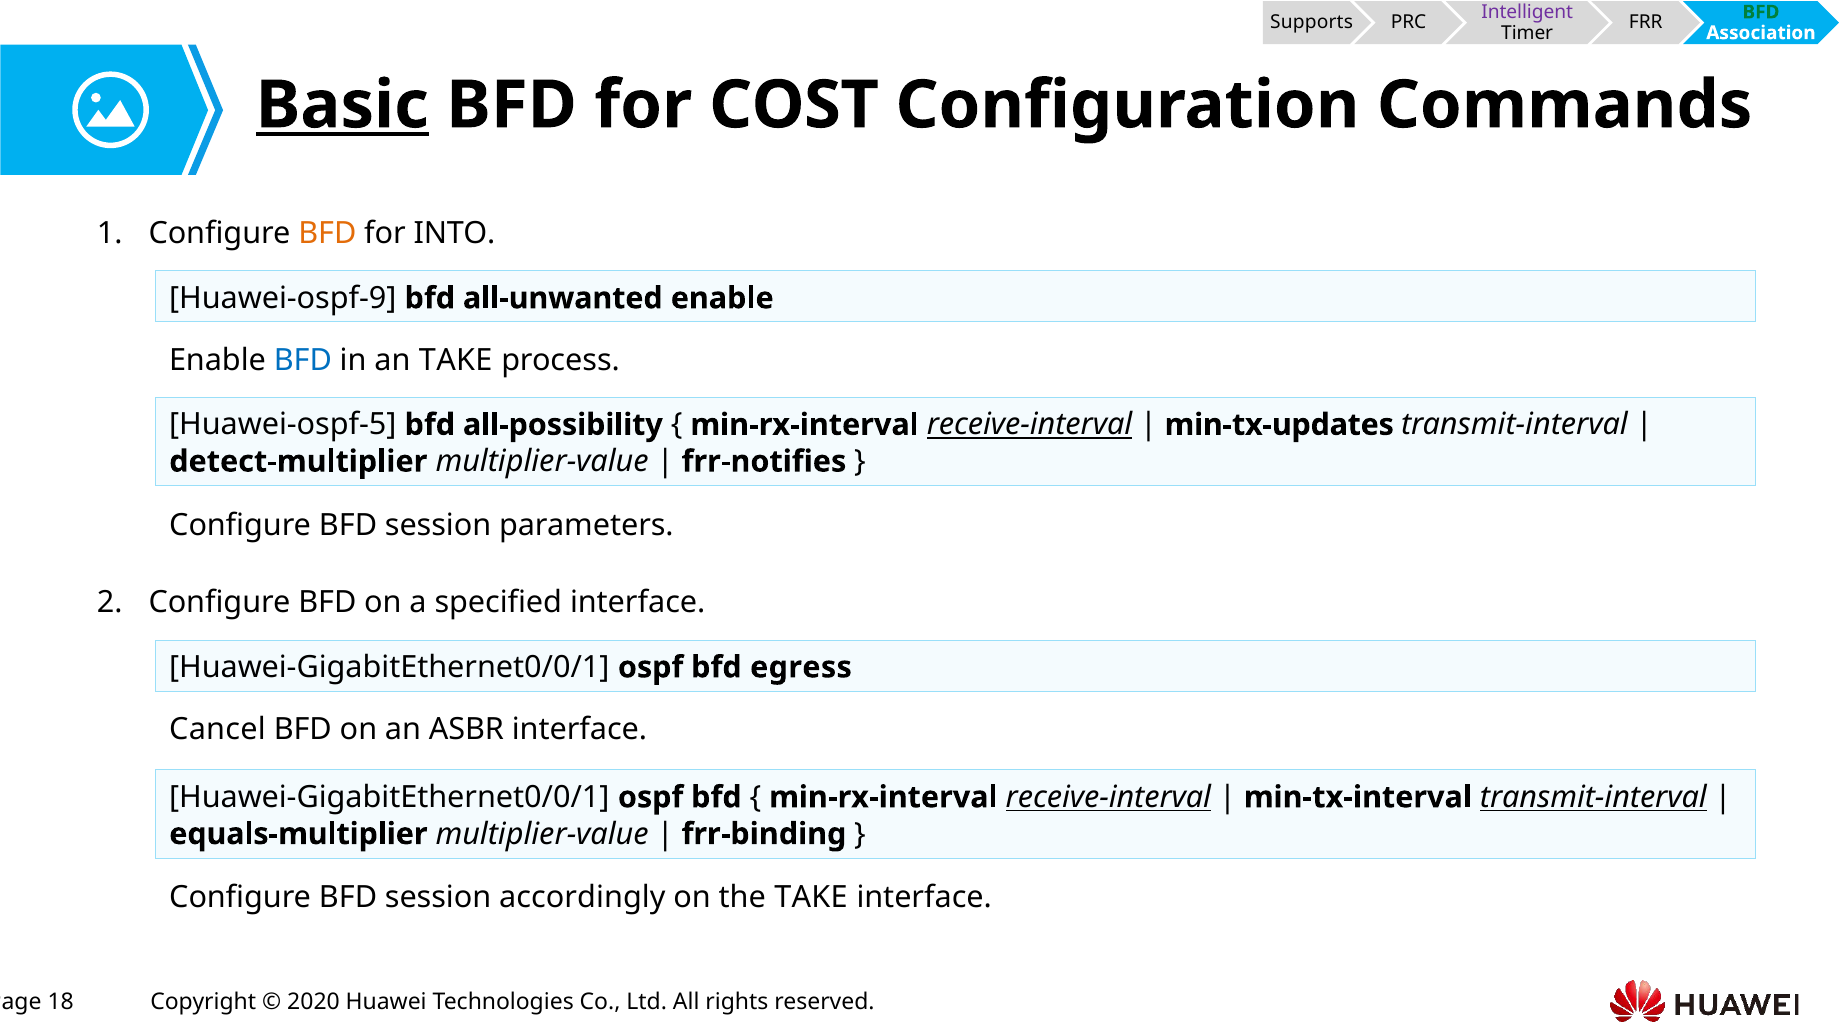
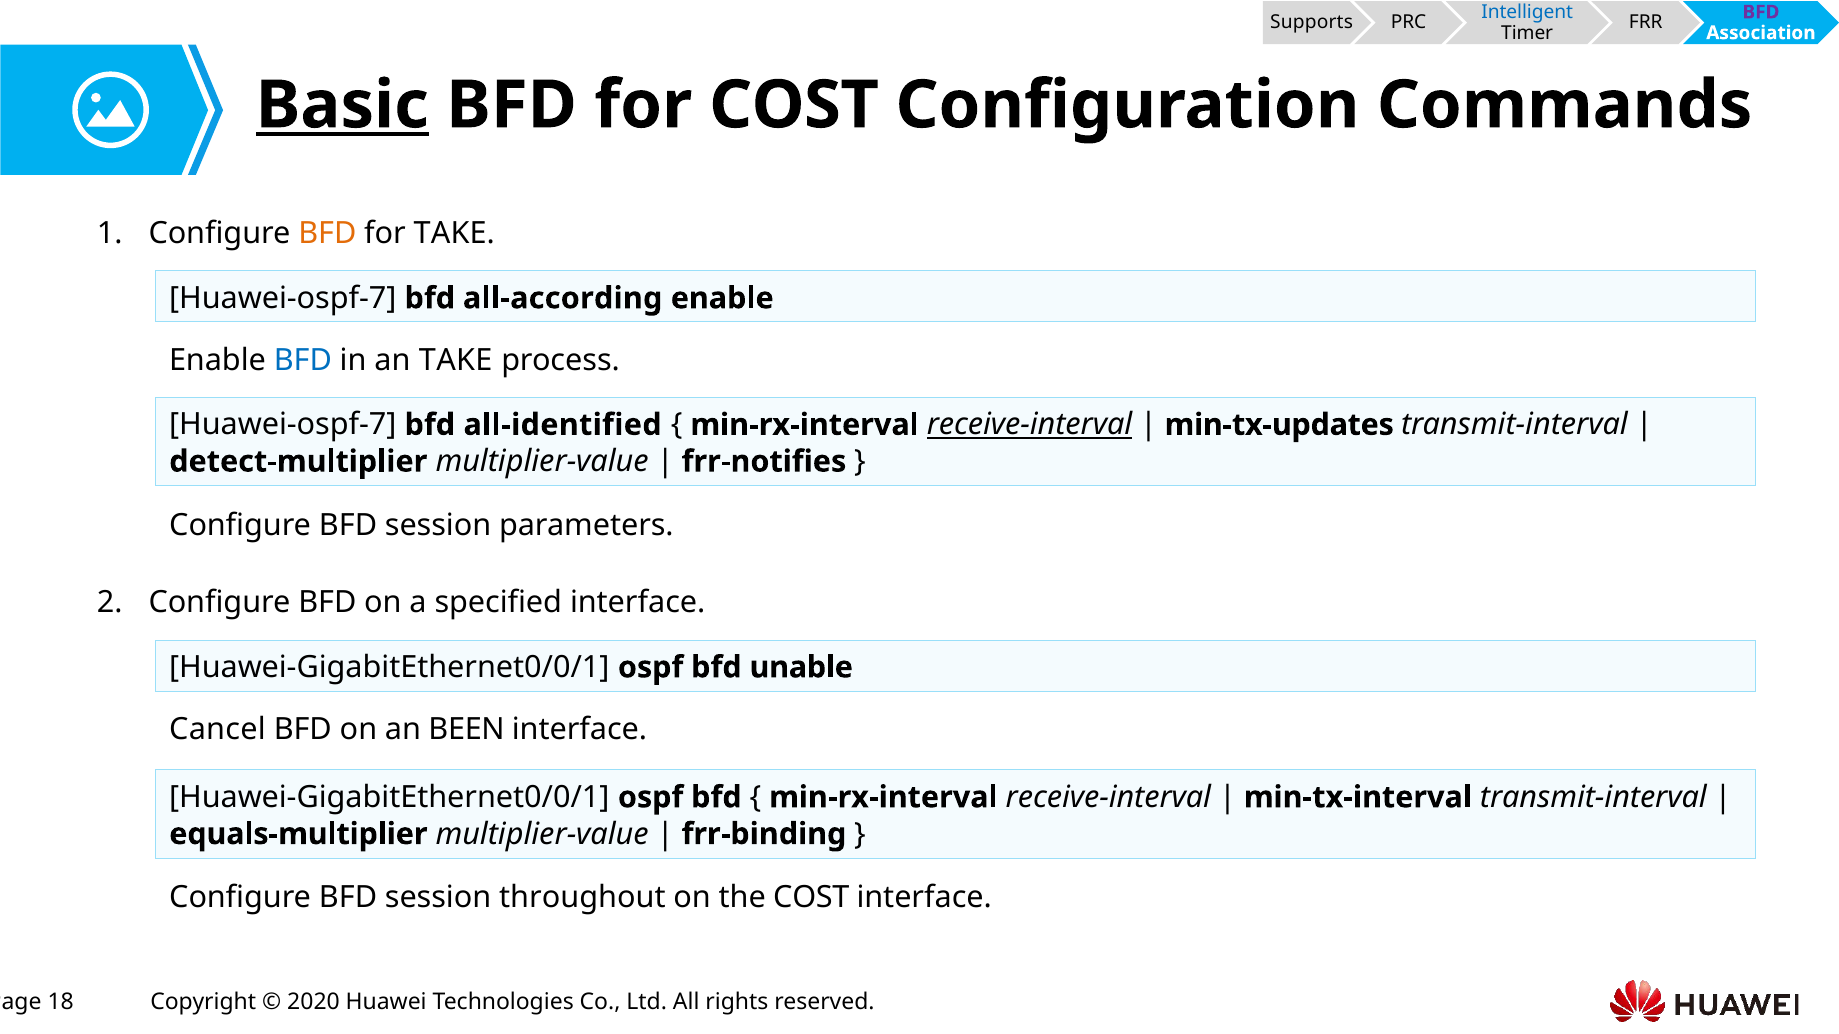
Intelligent colour: purple -> blue
BFD at (1761, 12) colour: green -> purple
for INTO: INTO -> TAKE
Huawei-ospf-9 at (283, 298): Huawei-ospf-9 -> Huawei-ospf-7
all-unwanted: all-unwanted -> all-according
Huawei-ospf-5 at (283, 425): Huawei-ospf-5 -> Huawei-ospf-7
all-possibility: all-possibility -> all-identified
egress: egress -> unable
ASBR: ASBR -> BEEN
receive-interval at (1108, 798) underline: present -> none
transmit-interval at (1593, 798) underline: present -> none
accordingly: accordingly -> throughout
the TAKE: TAKE -> COST
